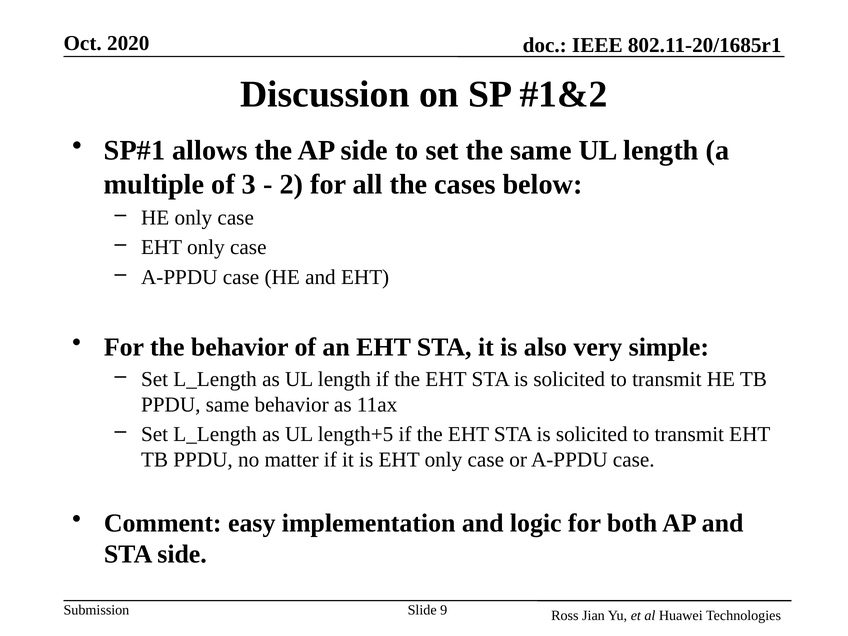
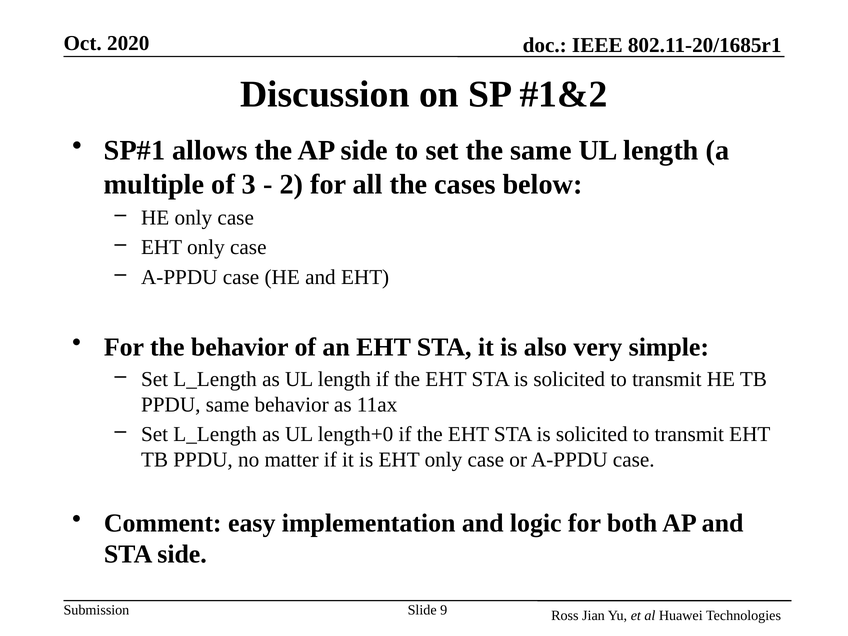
length+5: length+5 -> length+0
